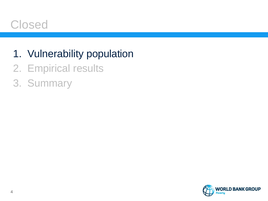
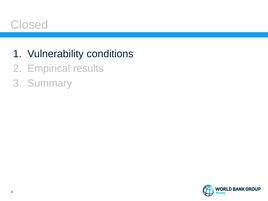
population: population -> conditions
